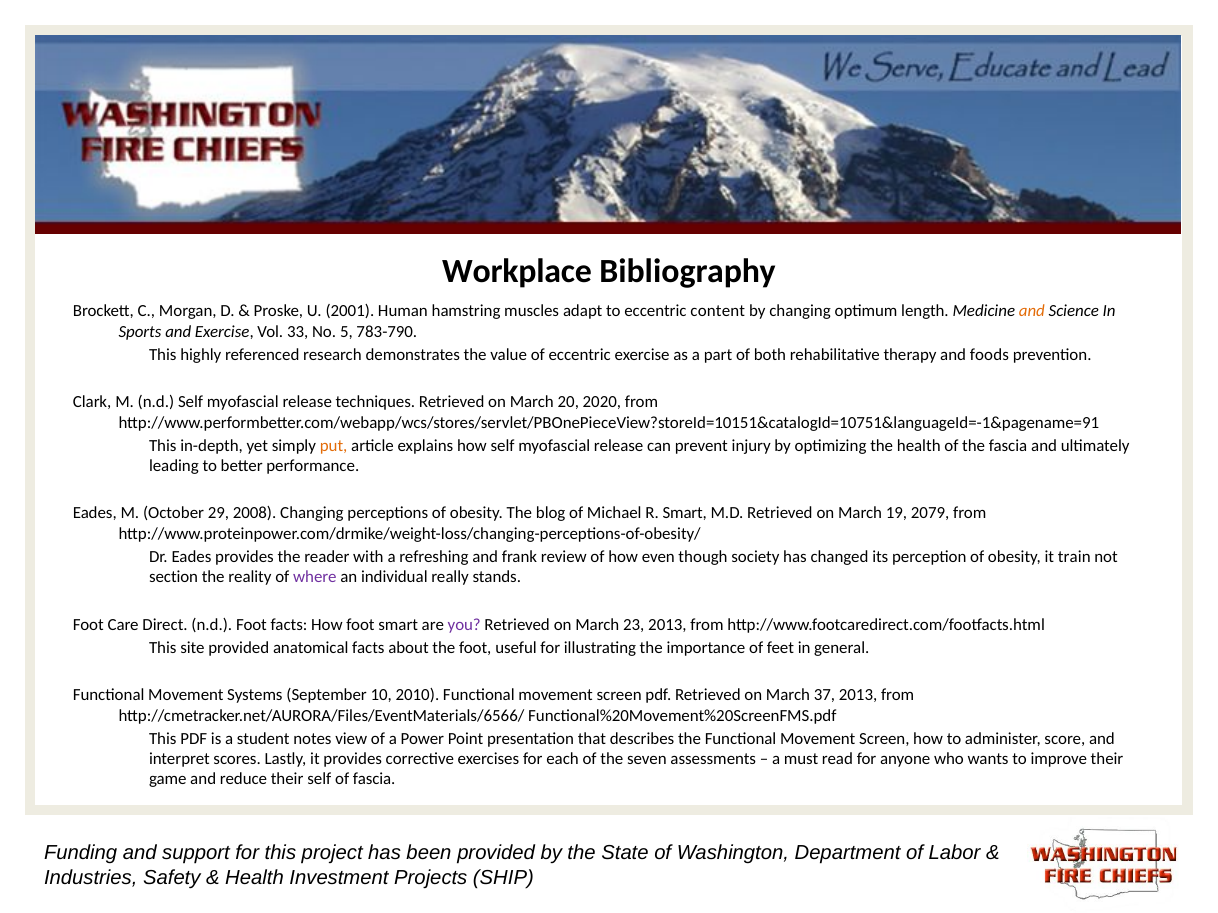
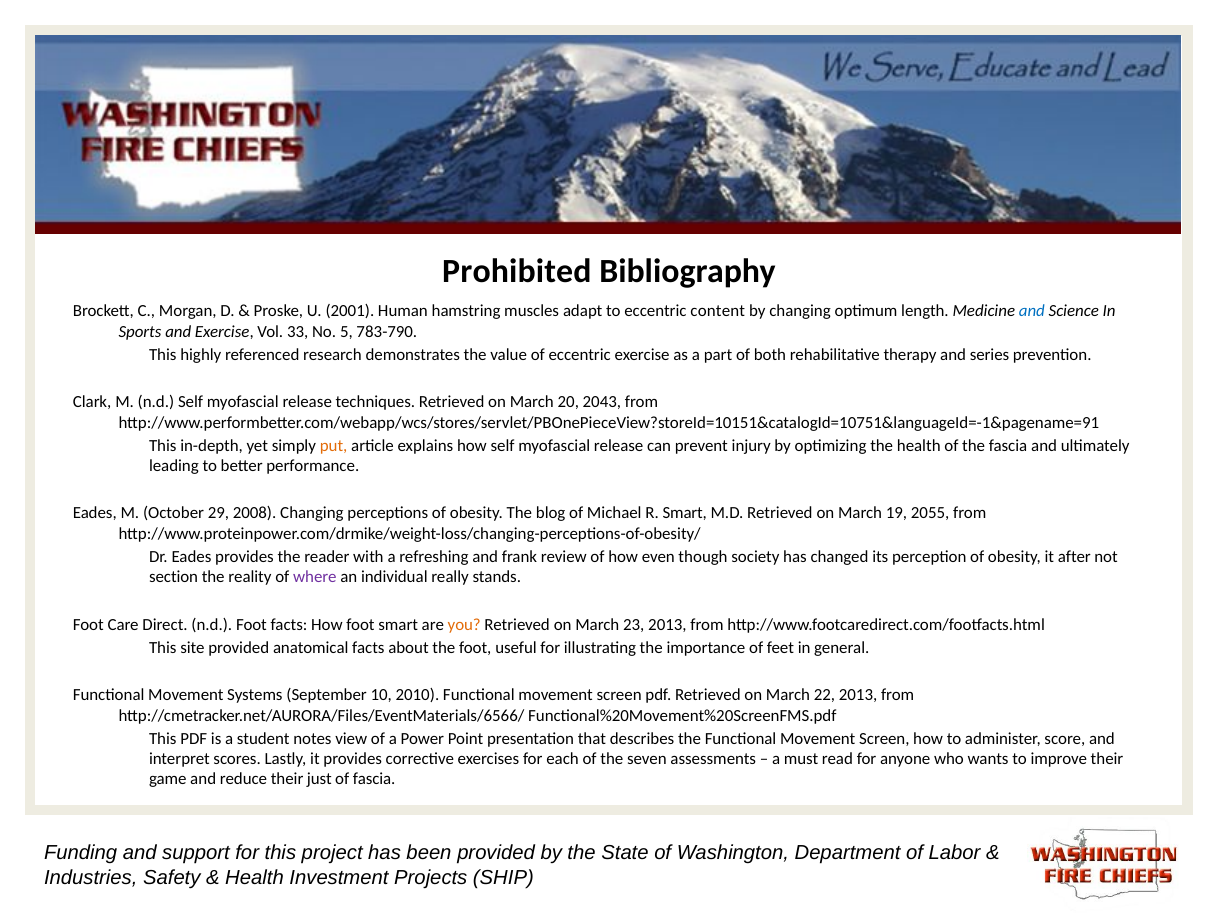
Workplace: Workplace -> Prohibited
and at (1032, 312) colour: orange -> blue
foods: foods -> series
2020: 2020 -> 2043
2079: 2079 -> 2055
train: train -> after
you colour: purple -> orange
37: 37 -> 22
their self: self -> just
